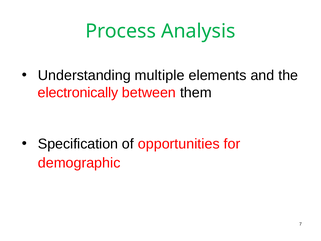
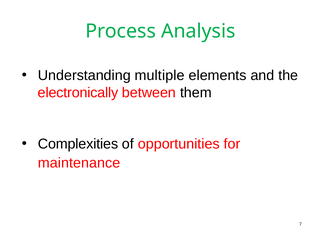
Specification: Specification -> Complexities
demographic: demographic -> maintenance
